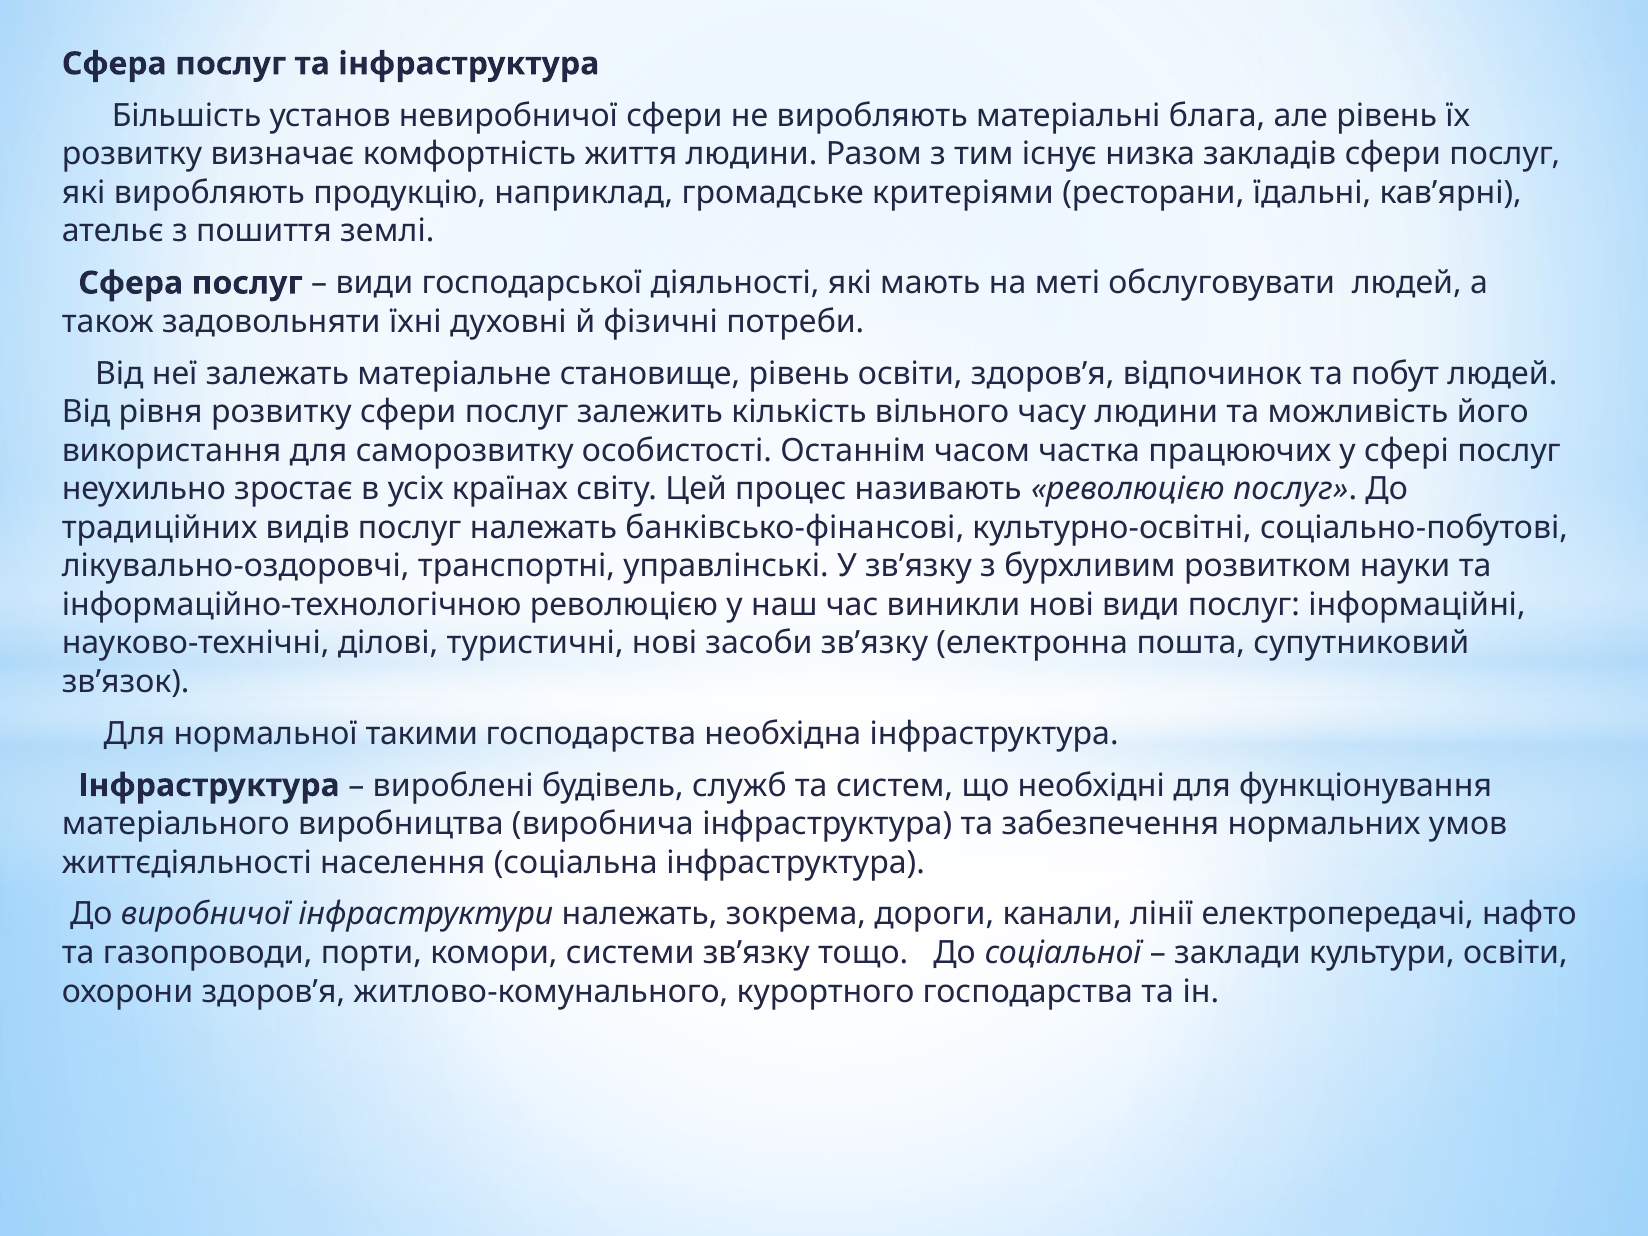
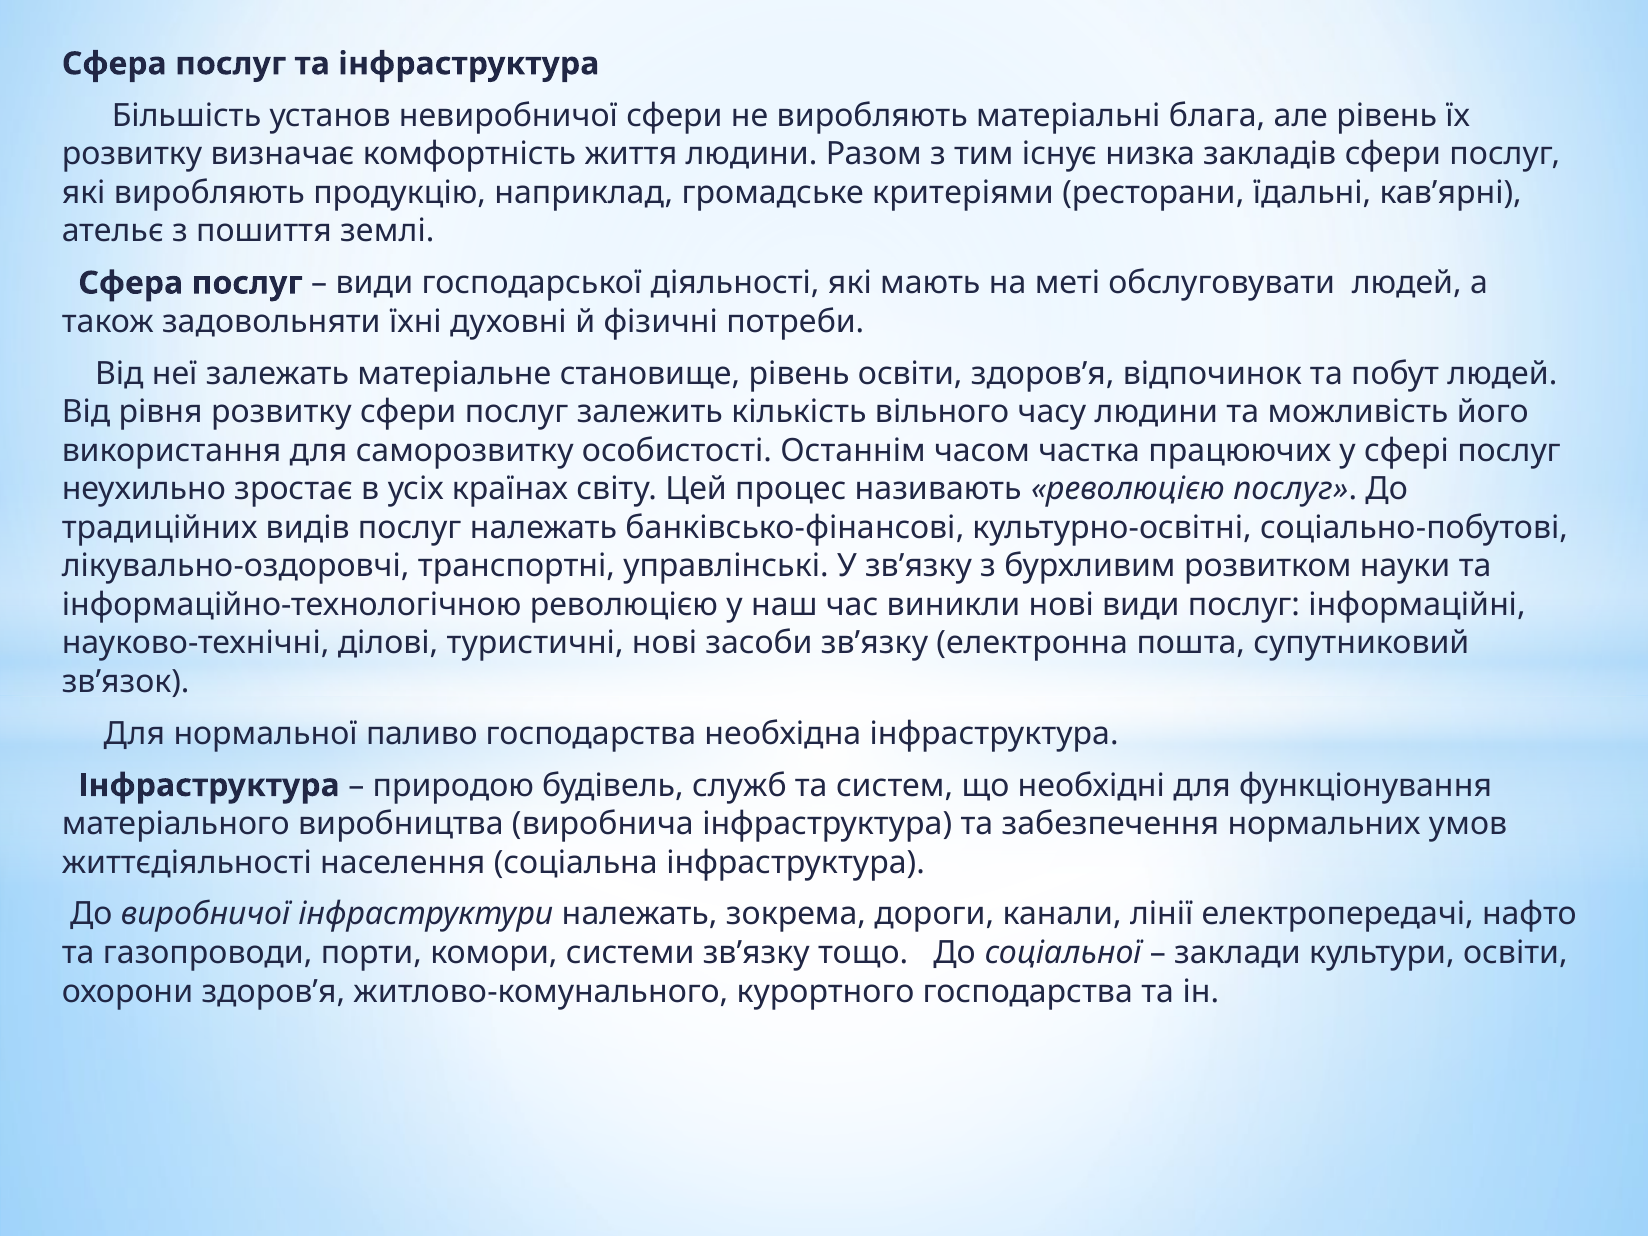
такими: такими -> паливо
вироблені: вироблені -> природою
